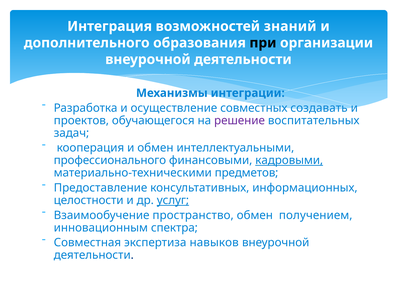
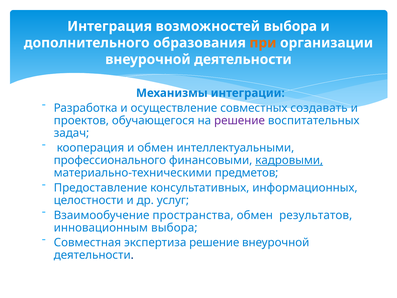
возможностей знаний: знаний -> выбора
при colour: black -> orange
услуг underline: present -> none
пространство: пространство -> пространства
получением: получением -> результатов
инновационным спектра: спектра -> выбора
экспертиза навыков: навыков -> решение
